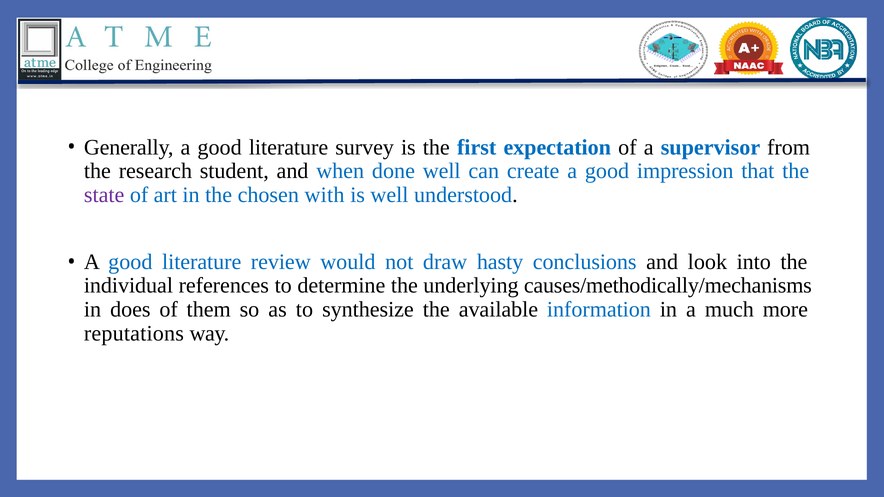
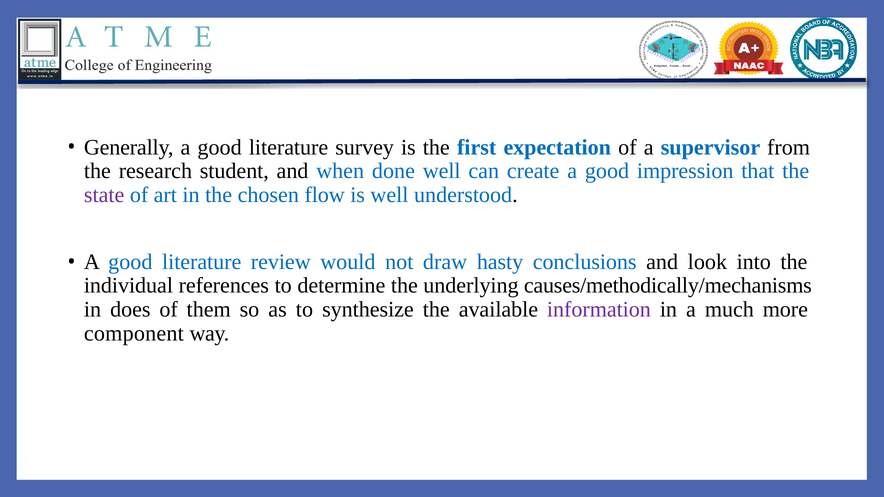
with: with -> flow
information colour: blue -> purple
reputations: reputations -> component
